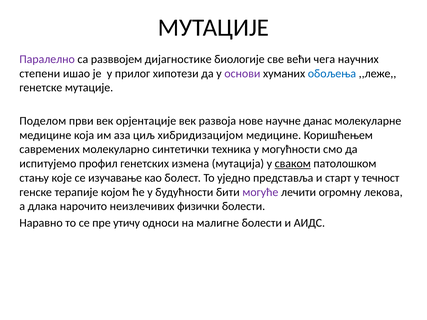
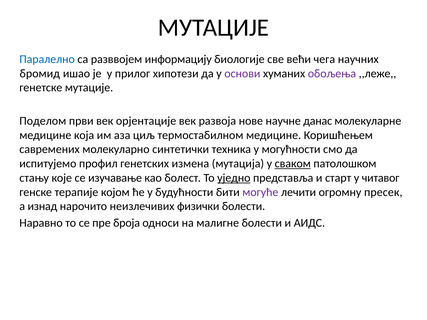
Паралелно colour: purple -> blue
дијагностике: дијагностике -> информацију
степени: степени -> бромид
обољења colour: blue -> purple
хибридизацијом: хибридизацијом -> термостабилном
уједно underline: none -> present
течност: течност -> читавог
лекова: лекова -> пресек
длака: длака -> изнад
утичу: утичу -> броја
